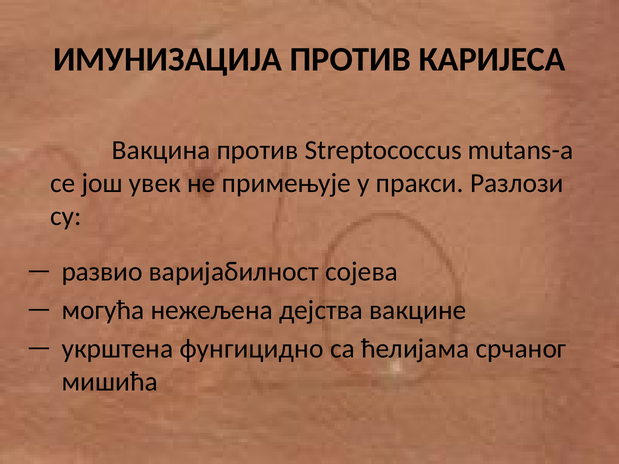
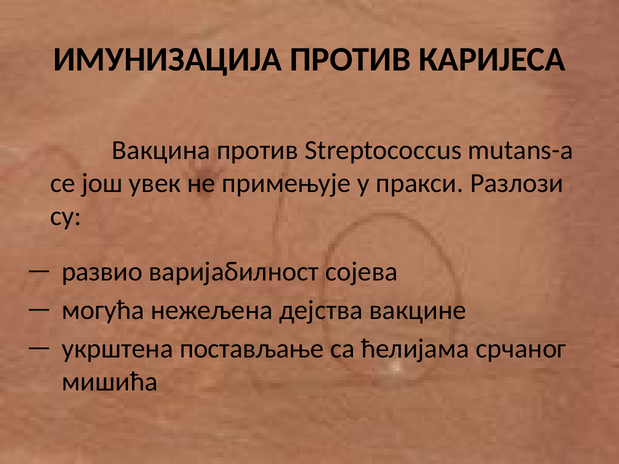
фунгицидно: фунгицидно -> постављање
